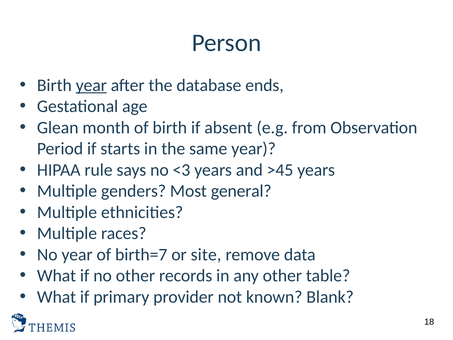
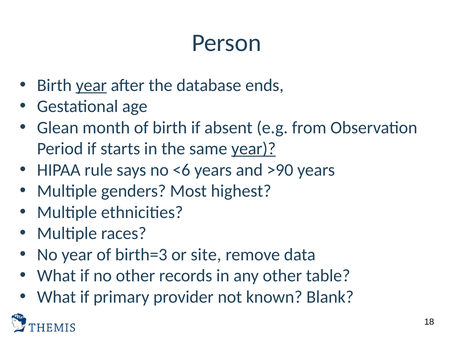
year at (254, 149) underline: none -> present
<3: <3 -> <6
>45: >45 -> >90
general: general -> highest
birth=7: birth=7 -> birth=3
